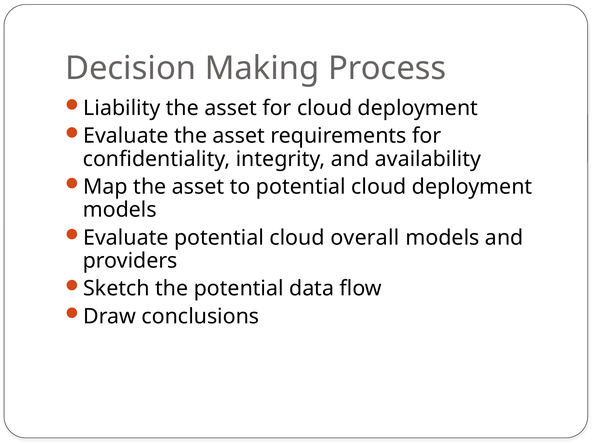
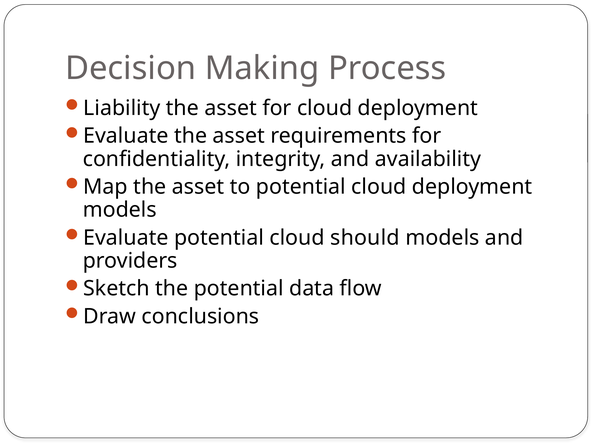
overall: overall -> should
